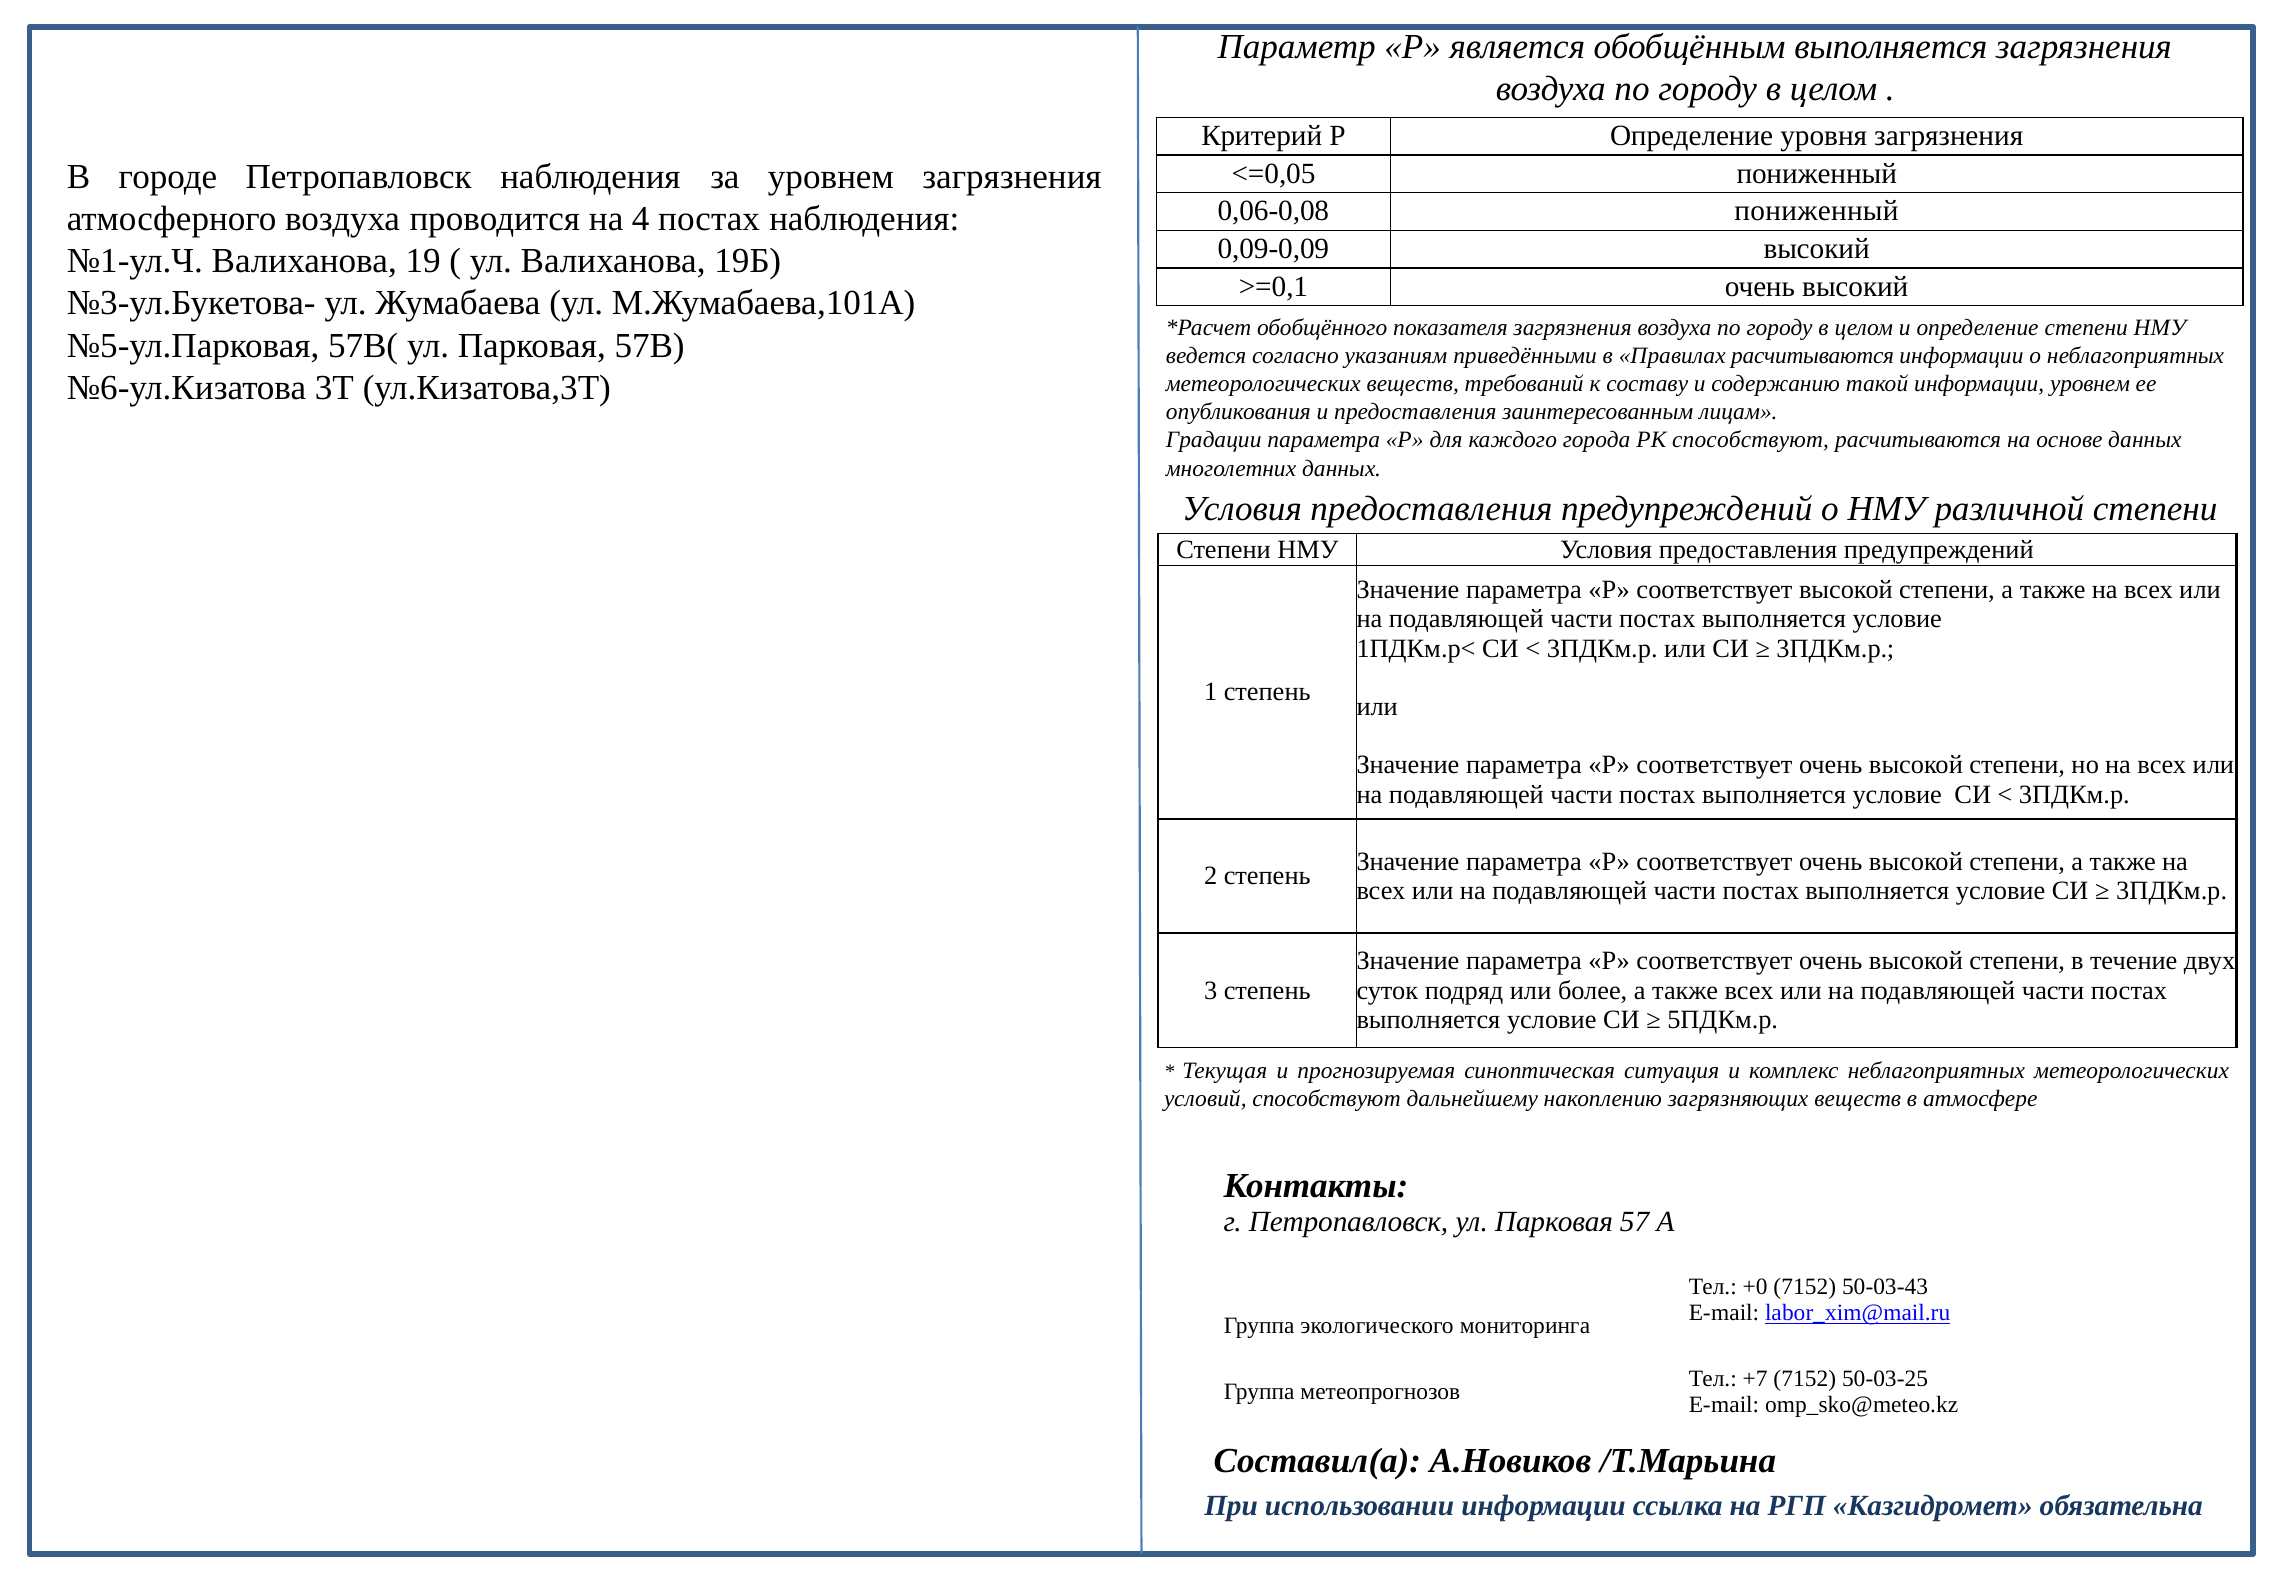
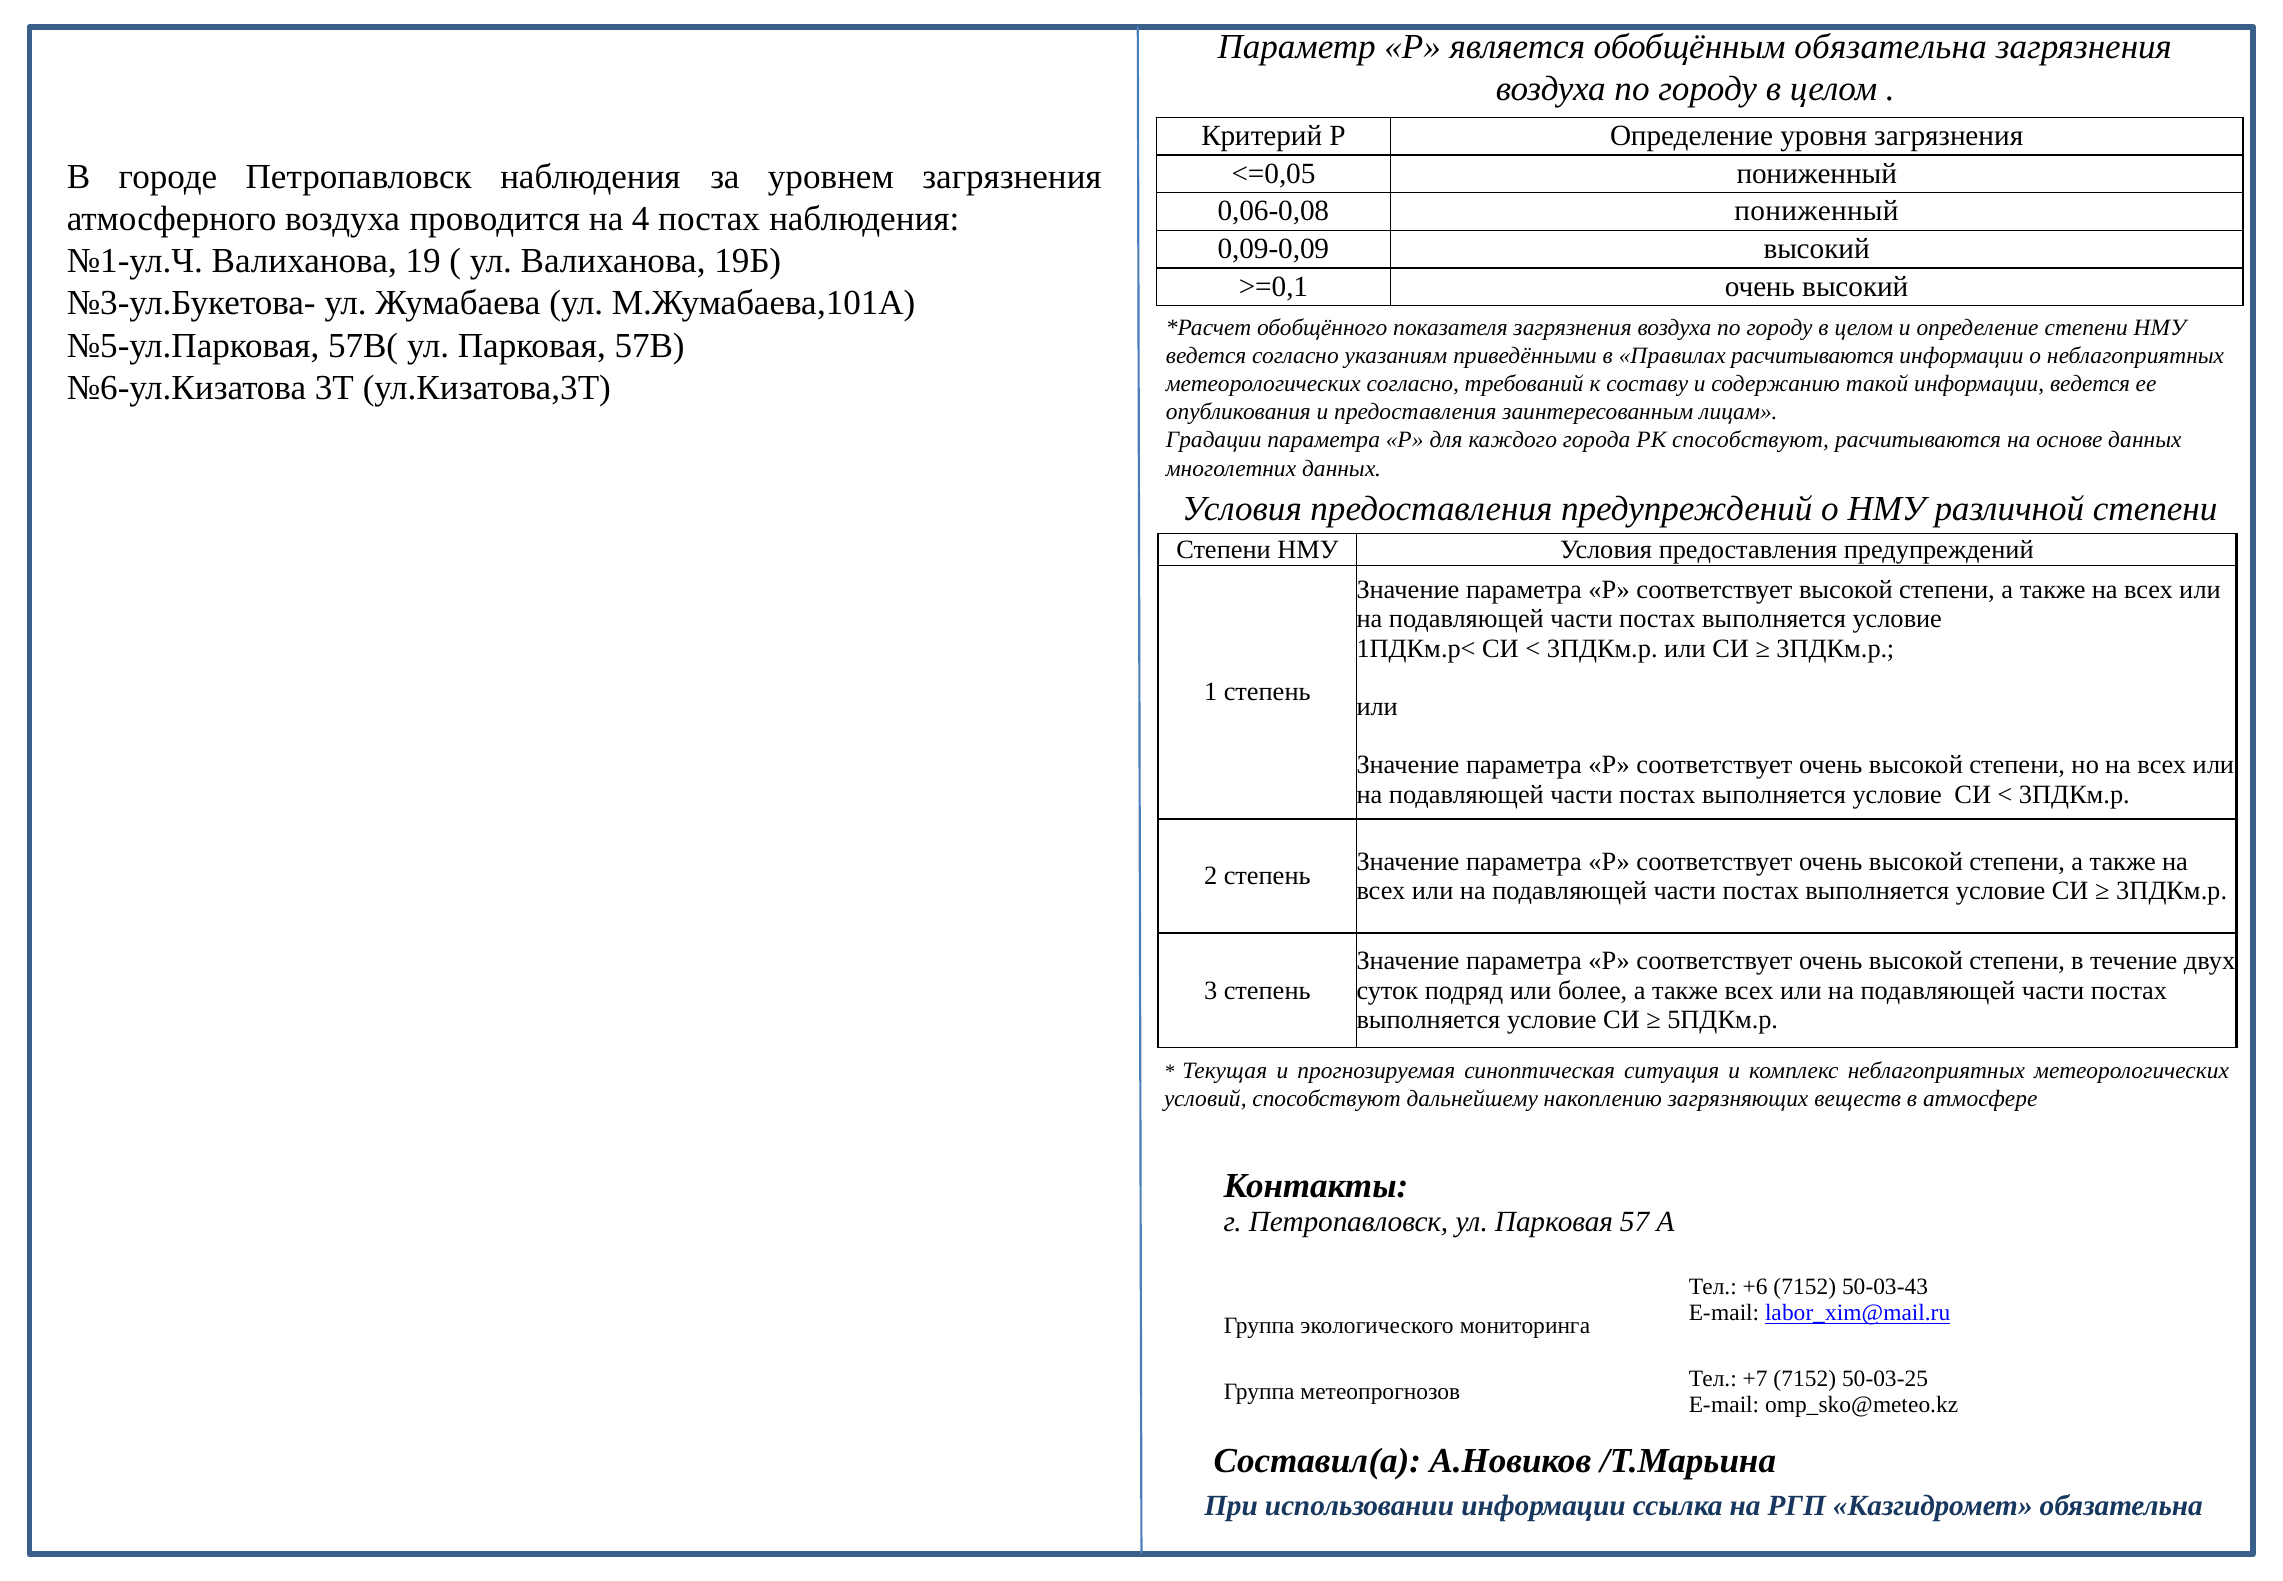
обобщённым выполняется: выполняется -> обязательна
метеорологических веществ: веществ -> согласно
информации уровнем: уровнем -> ведется
+0: +0 -> +6
